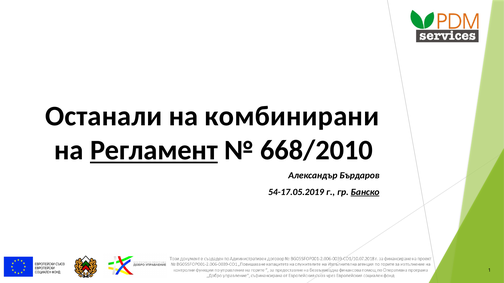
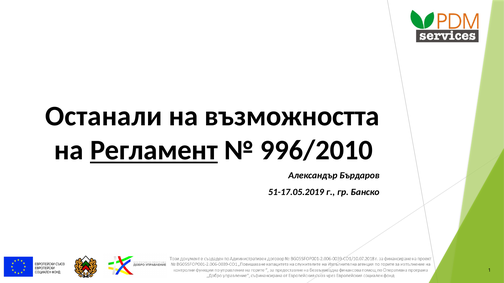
комбинирани: комбинирани -> възможността
668/2010: 668/2010 -> 996/2010
54-17.05.2019: 54-17.05.2019 -> 51-17.05.2019
Банско underline: present -> none
